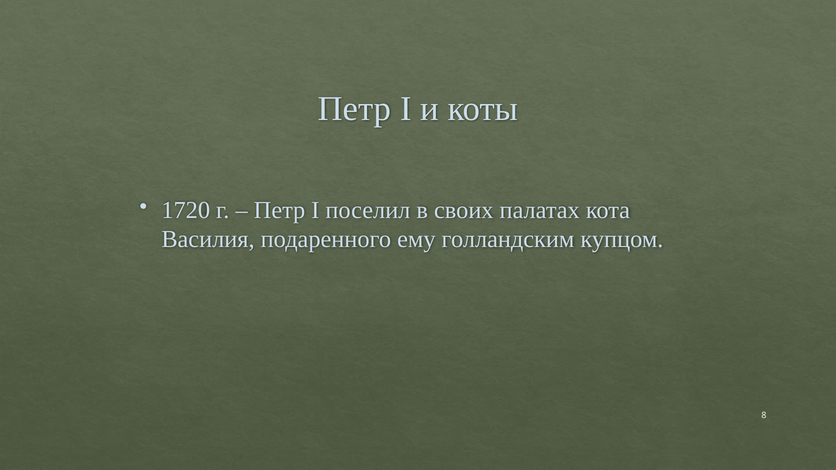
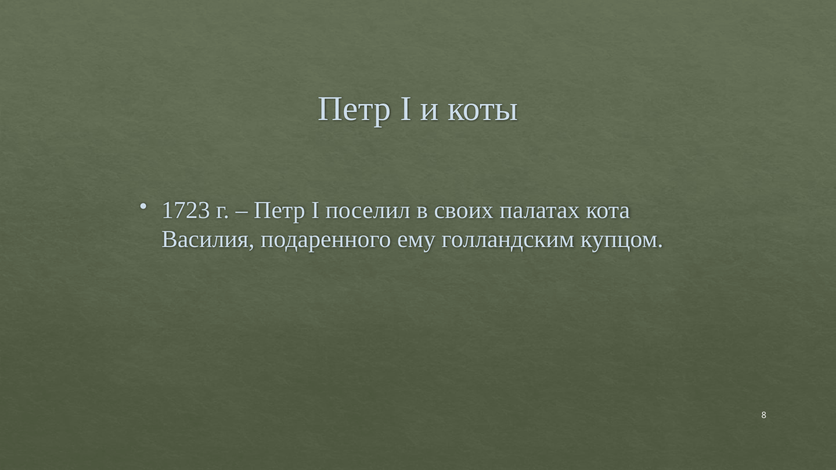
1720: 1720 -> 1723
